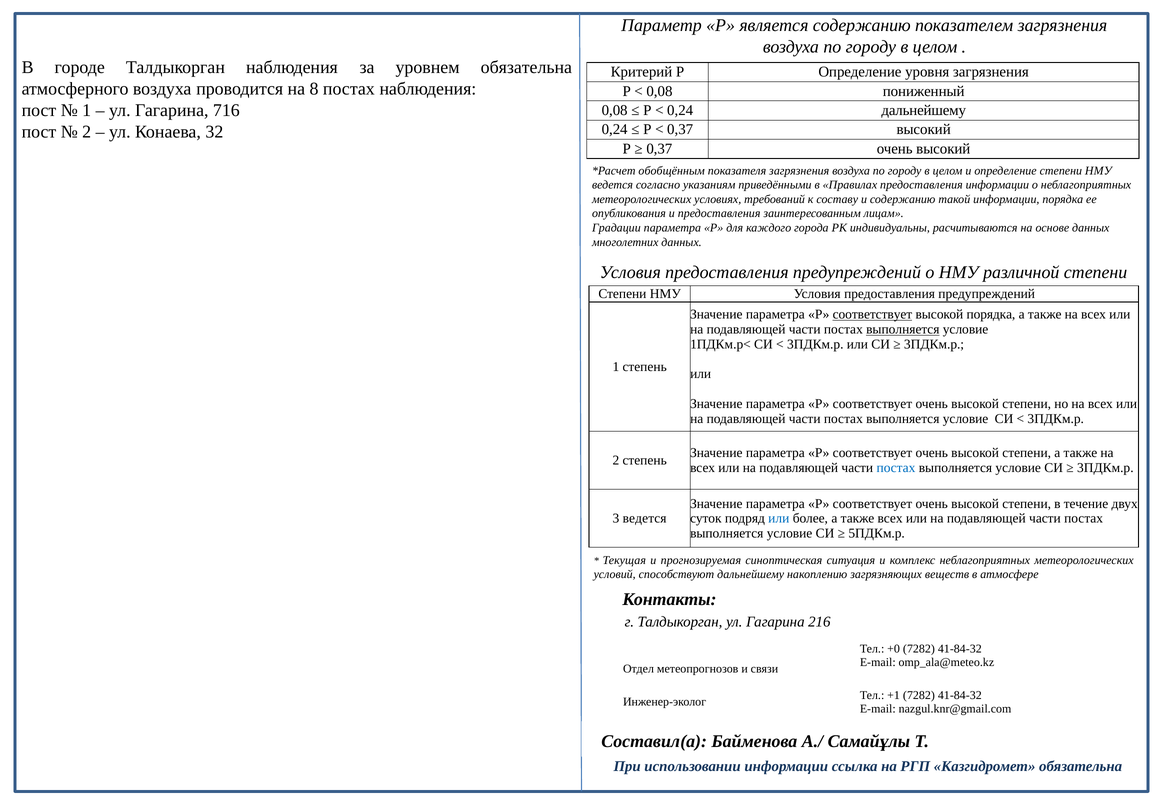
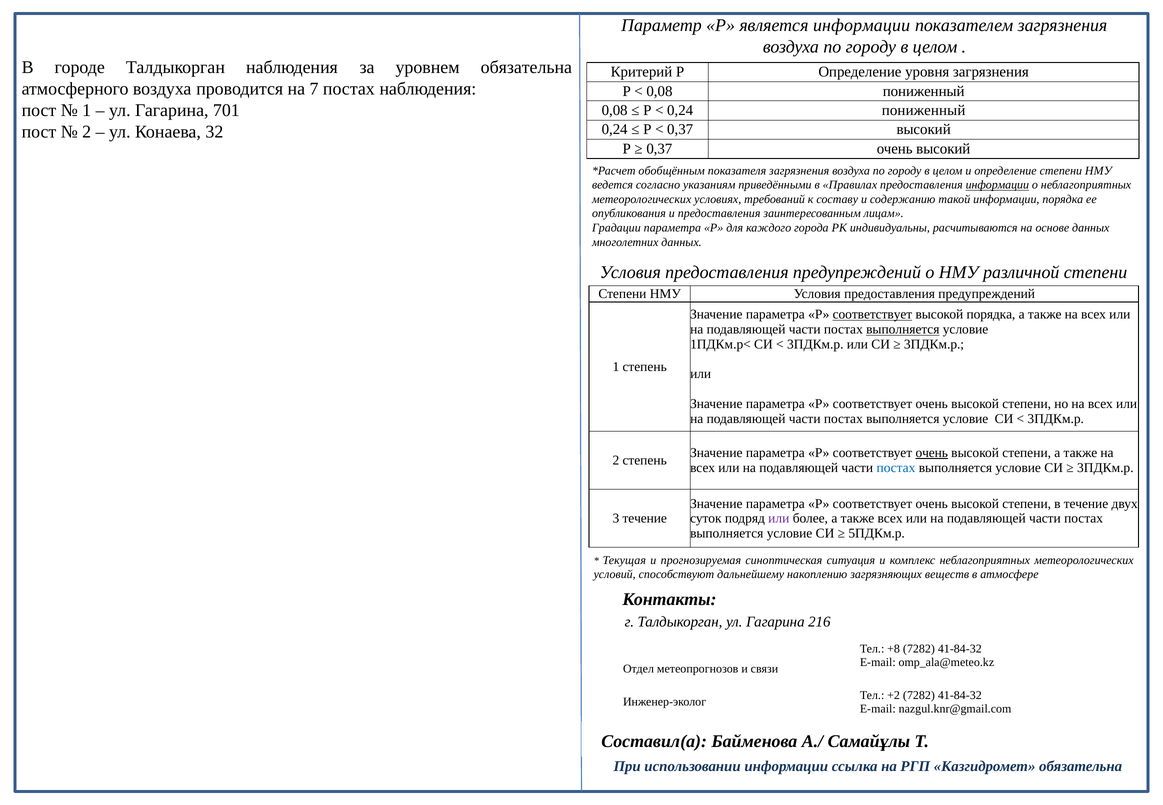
является содержанию: содержанию -> информации
8: 8 -> 7
716: 716 -> 701
0,24 дальнейшему: дальнейшему -> пониженный
информации at (997, 185) underline: none -> present
очень at (932, 453) underline: none -> present
3 ведется: ведется -> течение
или at (779, 519) colour: blue -> purple
+0: +0 -> +8
+1: +1 -> +2
